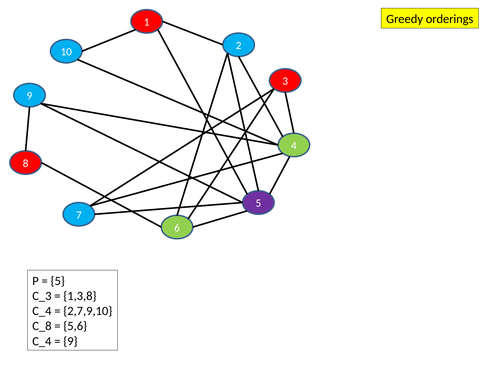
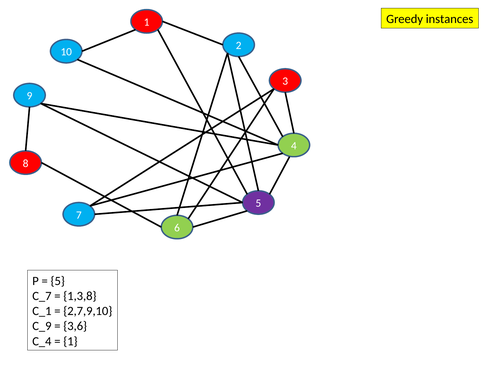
orderings: orderings -> instances
C_3: C_3 -> C_7
C_4 at (42, 311): C_4 -> C_1
C_8: C_8 -> C_9
5,6: 5,6 -> 3,6
9 at (70, 341): 9 -> 1
